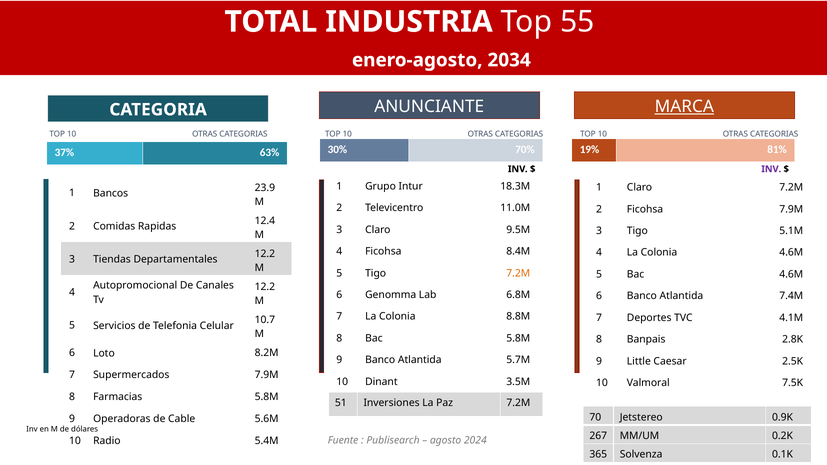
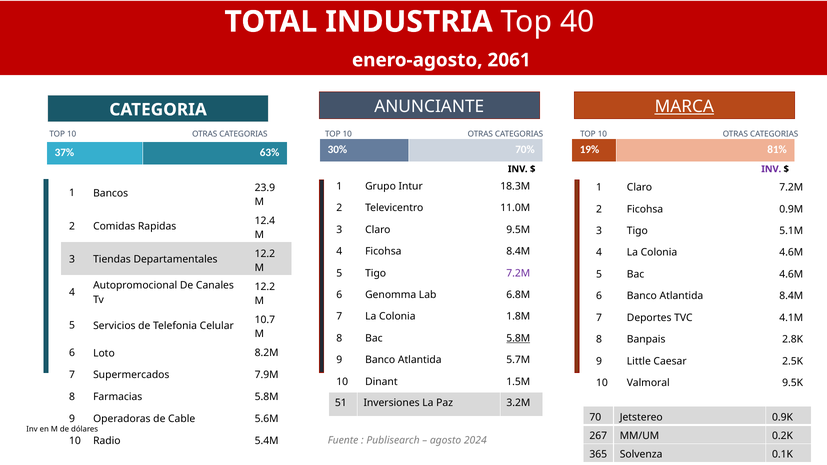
55: 55 -> 40
2034: 2034 -> 2061
Ficohsa 7.9M: 7.9M -> 0.9M
7.2M at (518, 273) colour: orange -> purple
Atlantida 7.4M: 7.4M -> 8.4M
8.8M: 8.8M -> 1.8M
5.8M at (518, 338) underline: none -> present
3.5M: 3.5M -> 1.5M
7.5K: 7.5K -> 9.5K
Paz 7.2M: 7.2M -> 3.2M
